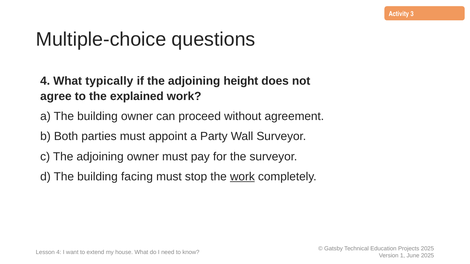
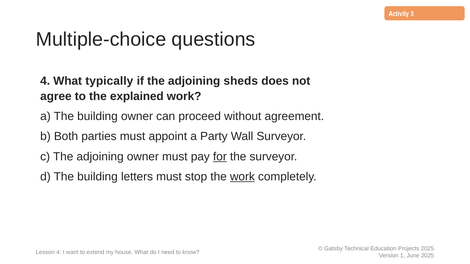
height: height -> sheds
for underline: none -> present
facing: facing -> letters
